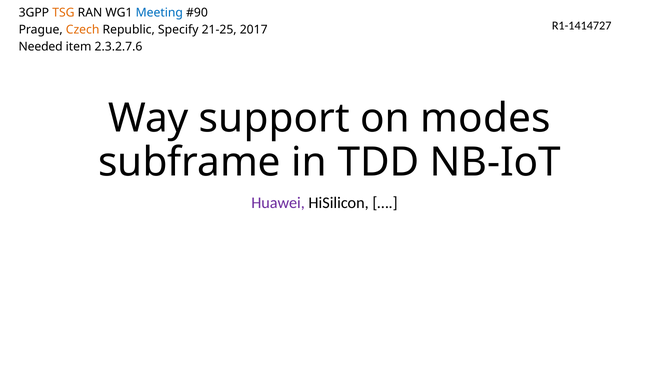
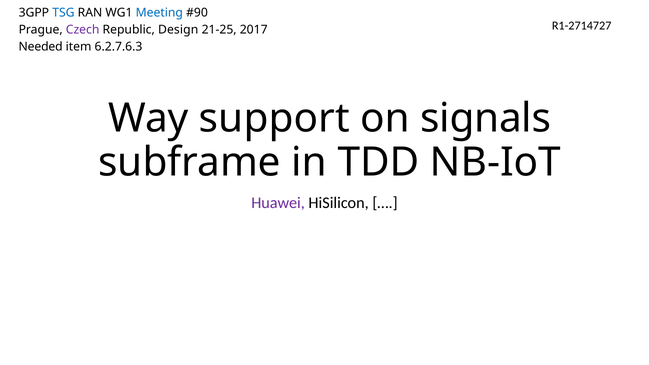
TSG colour: orange -> blue
R1-1414727: R1-1414727 -> R1-2714727
Czech colour: orange -> purple
Specify: Specify -> Design
2.3.2.7.6: 2.3.2.7.6 -> 6.2.7.6.3
modes: modes -> signals
